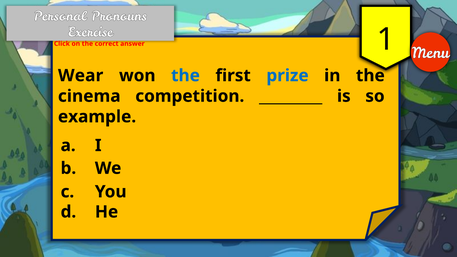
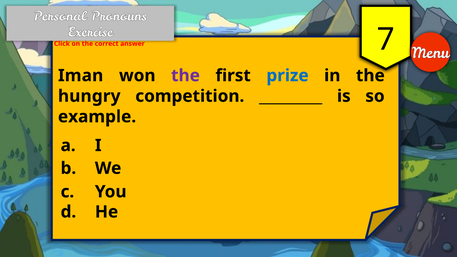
1: 1 -> 7
Wear: Wear -> Iman
the at (185, 76) colour: blue -> purple
cinema: cinema -> hungry
